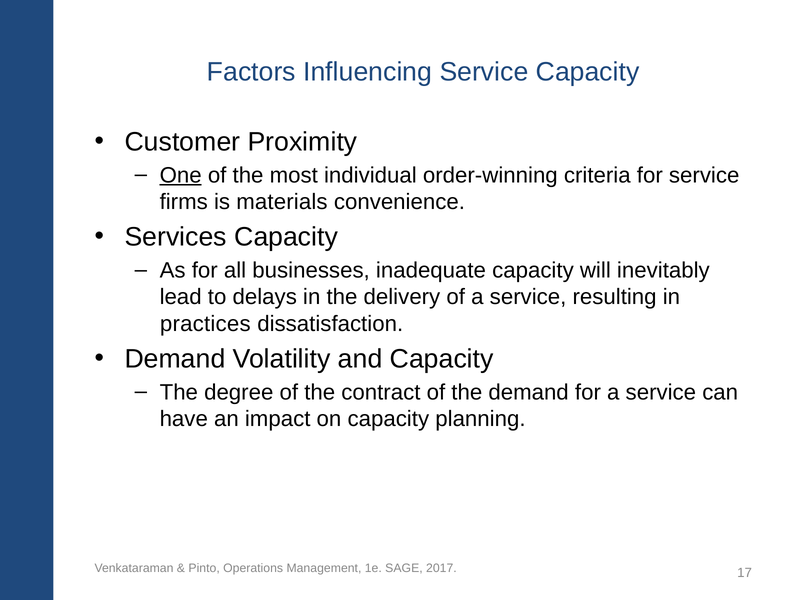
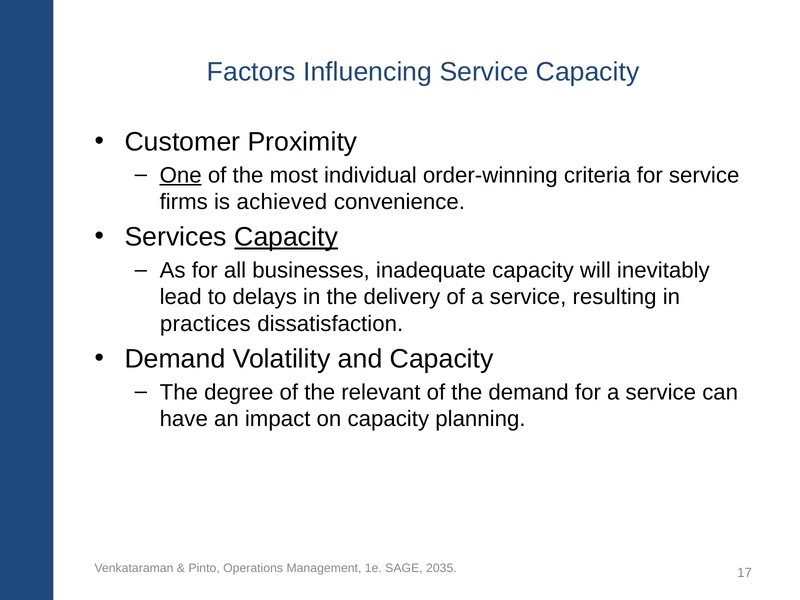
materials: materials -> achieved
Capacity at (286, 237) underline: none -> present
contract: contract -> relevant
2017: 2017 -> 2035
